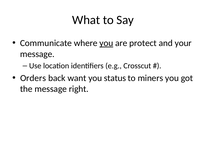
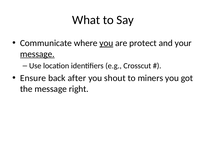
message at (37, 54) underline: none -> present
Orders: Orders -> Ensure
want: want -> after
status: status -> shout
